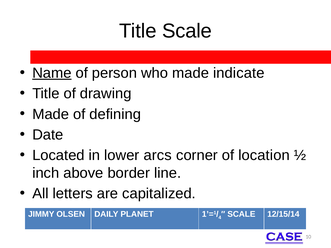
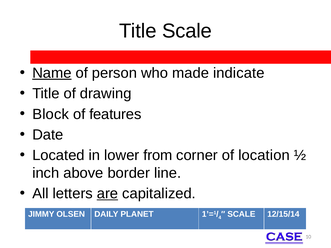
Made at (51, 114): Made -> Block
defining: defining -> features
arcs: arcs -> from
are underline: none -> present
